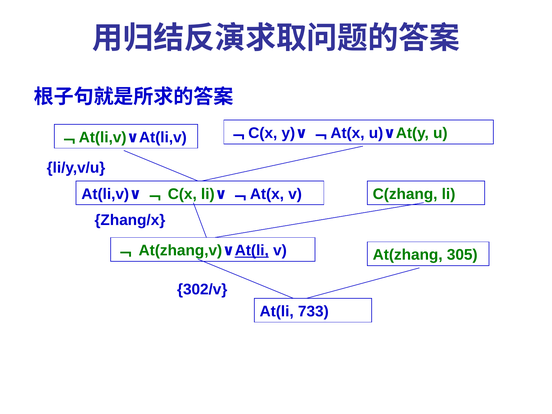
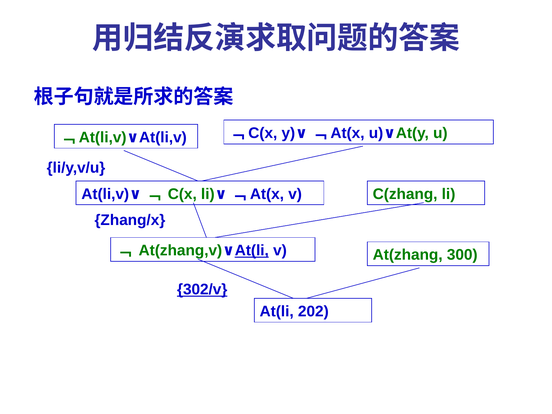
305: 305 -> 300
302/v underline: none -> present
733: 733 -> 202
